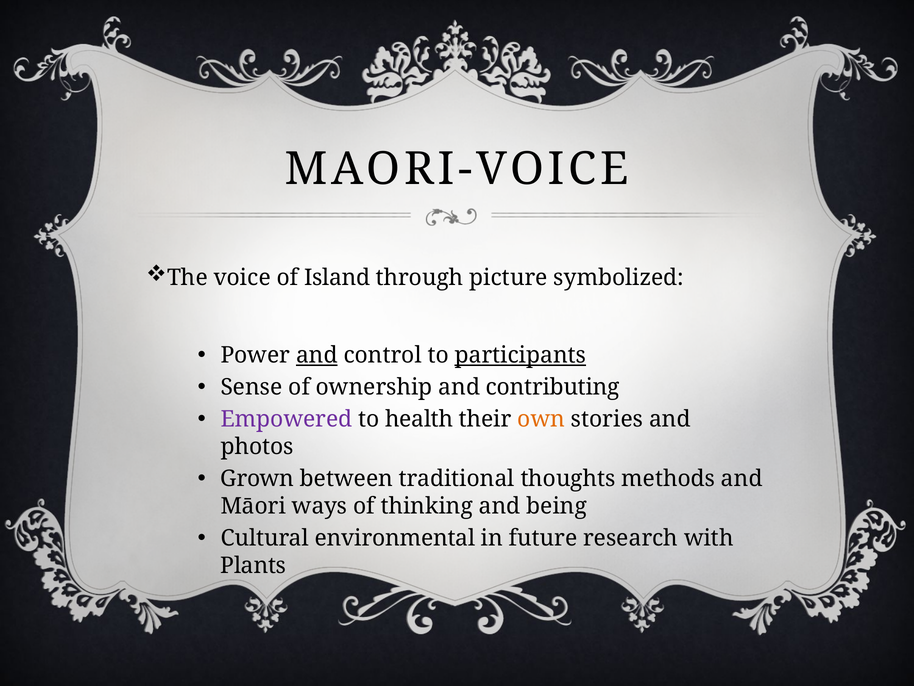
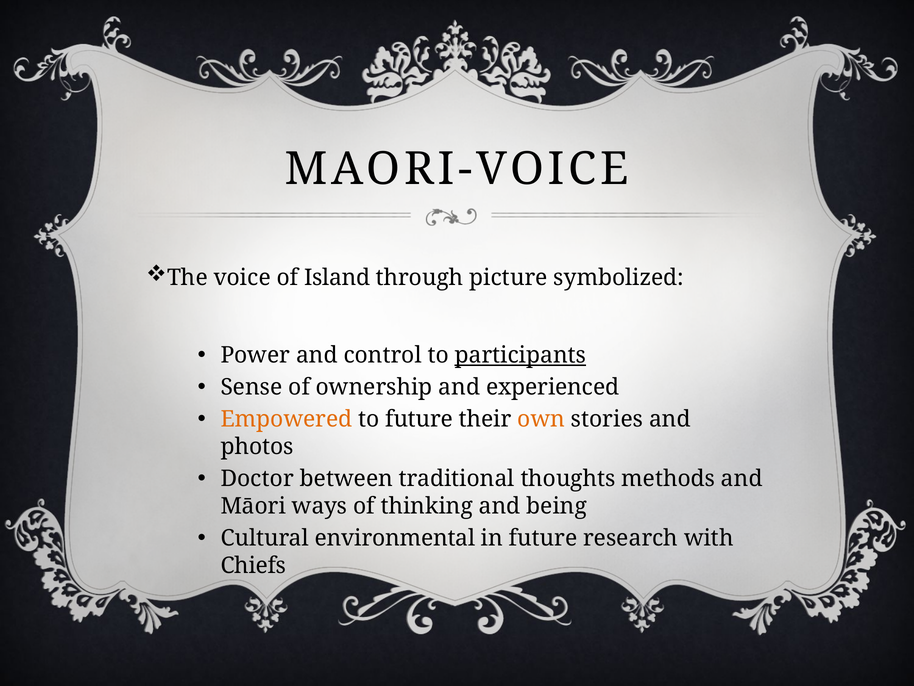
and at (317, 355) underline: present -> none
contributing: contributing -> experienced
Empowered colour: purple -> orange
to health: health -> future
Grown: Grown -> Doctor
Plants: Plants -> Chiefs
